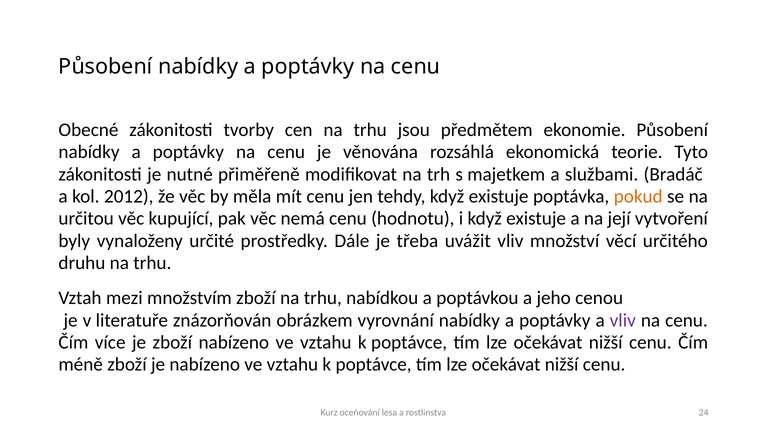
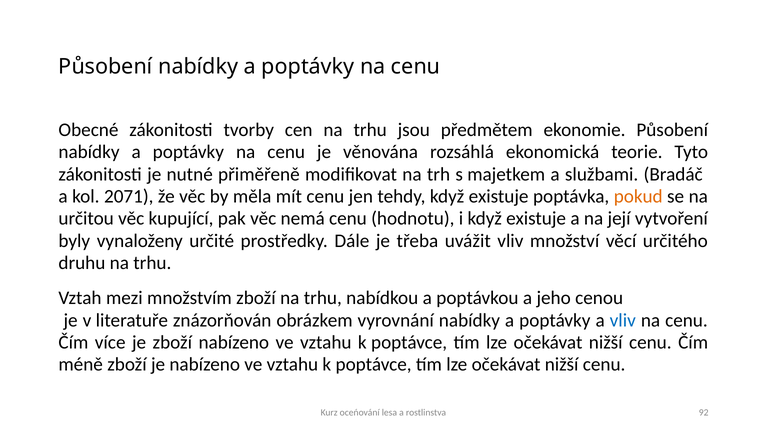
2012: 2012 -> 2071
vliv at (623, 320) colour: purple -> blue
24: 24 -> 92
